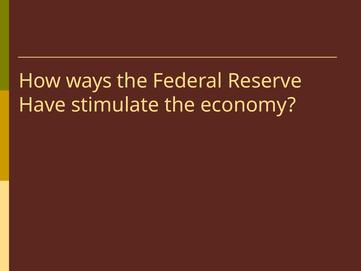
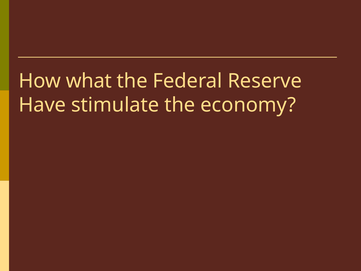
ways: ways -> what
